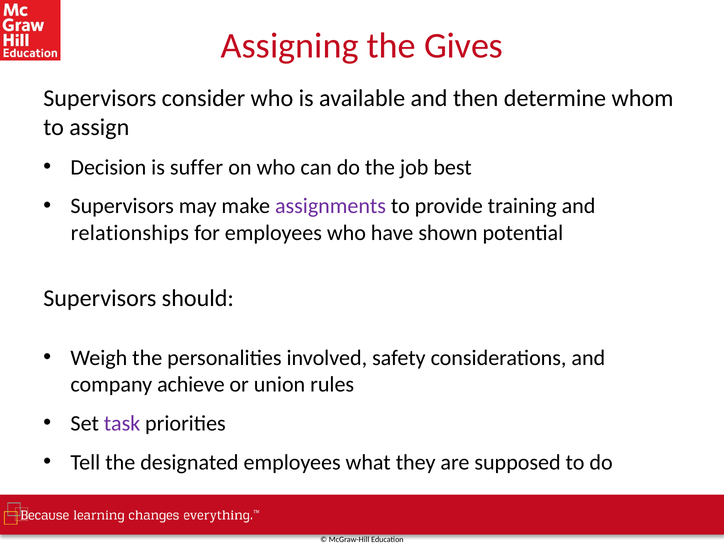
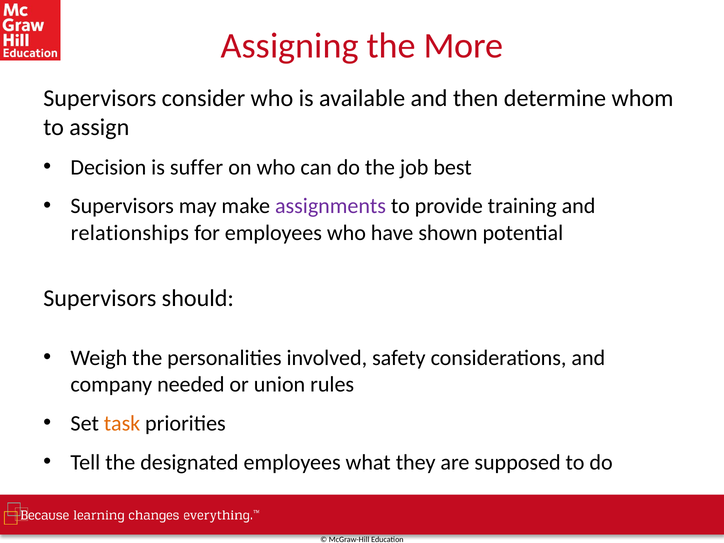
Gives: Gives -> More
achieve: achieve -> needed
task colour: purple -> orange
